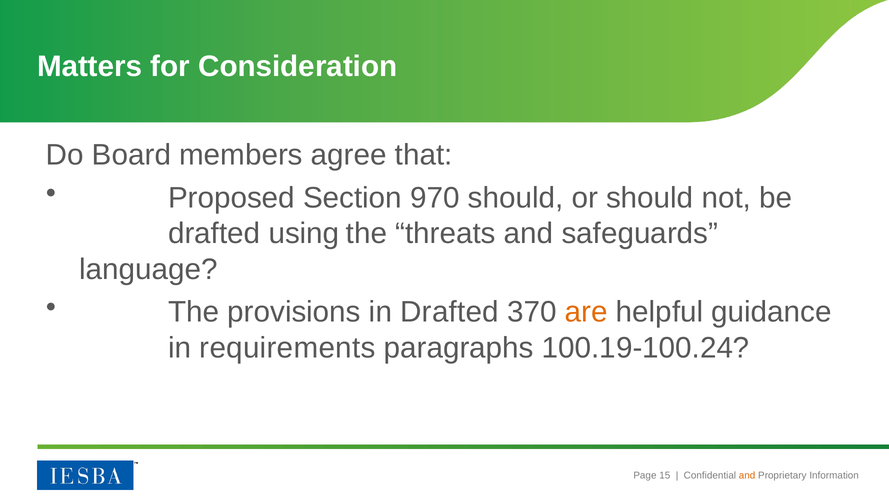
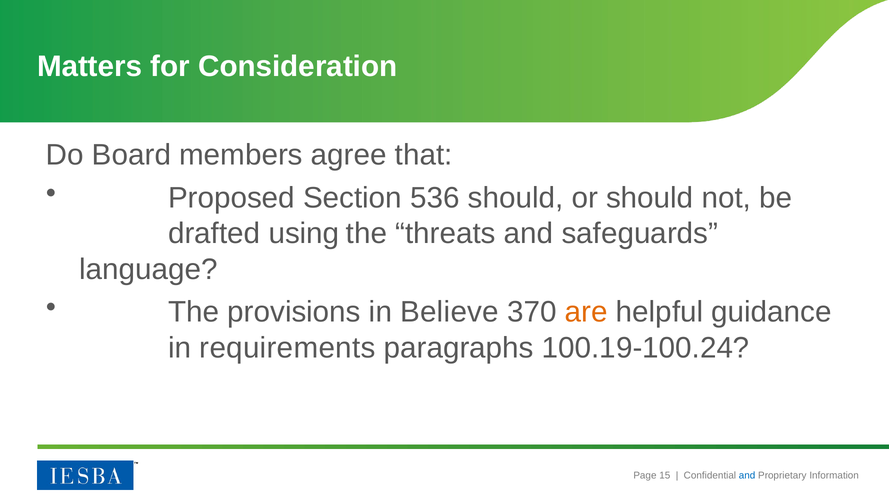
970: 970 -> 536
in Drafted: Drafted -> Believe
and at (747, 476) colour: orange -> blue
